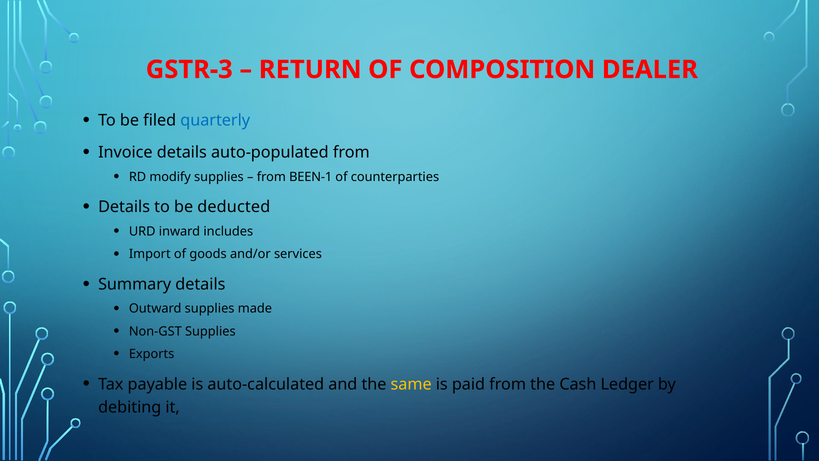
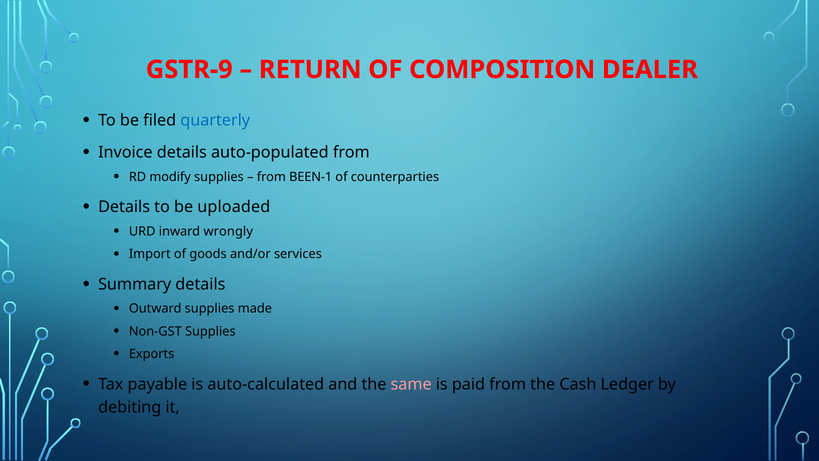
GSTR-3: GSTR-3 -> GSTR-9
deducted: deducted -> uploaded
includes: includes -> wrongly
same colour: yellow -> pink
